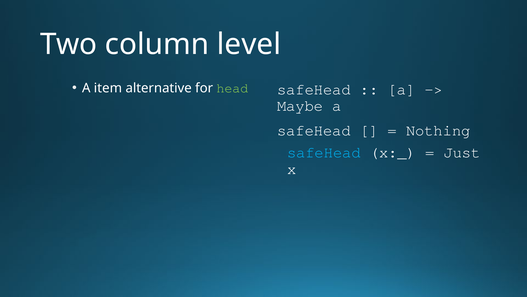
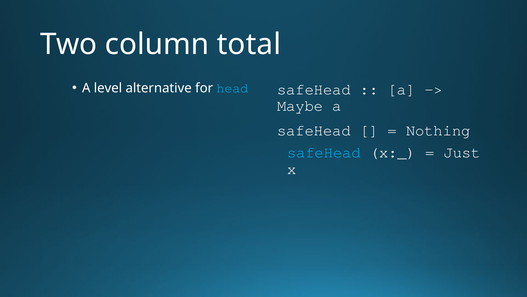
level: level -> total
item: item -> level
head colour: light green -> light blue
